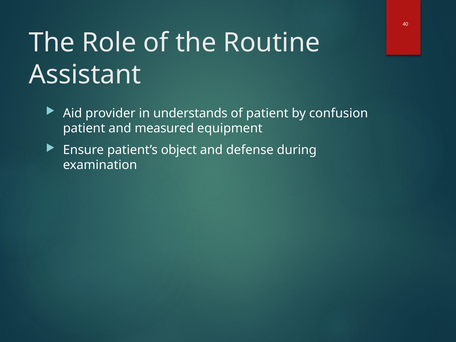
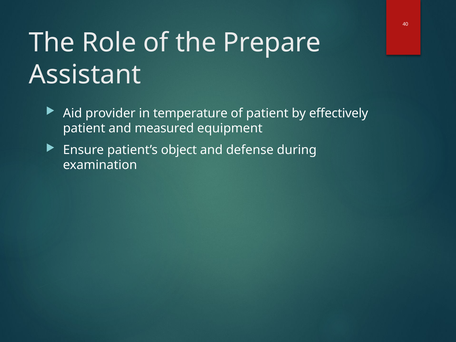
Routine: Routine -> Prepare
understands: understands -> temperature
confusion: confusion -> effectively
